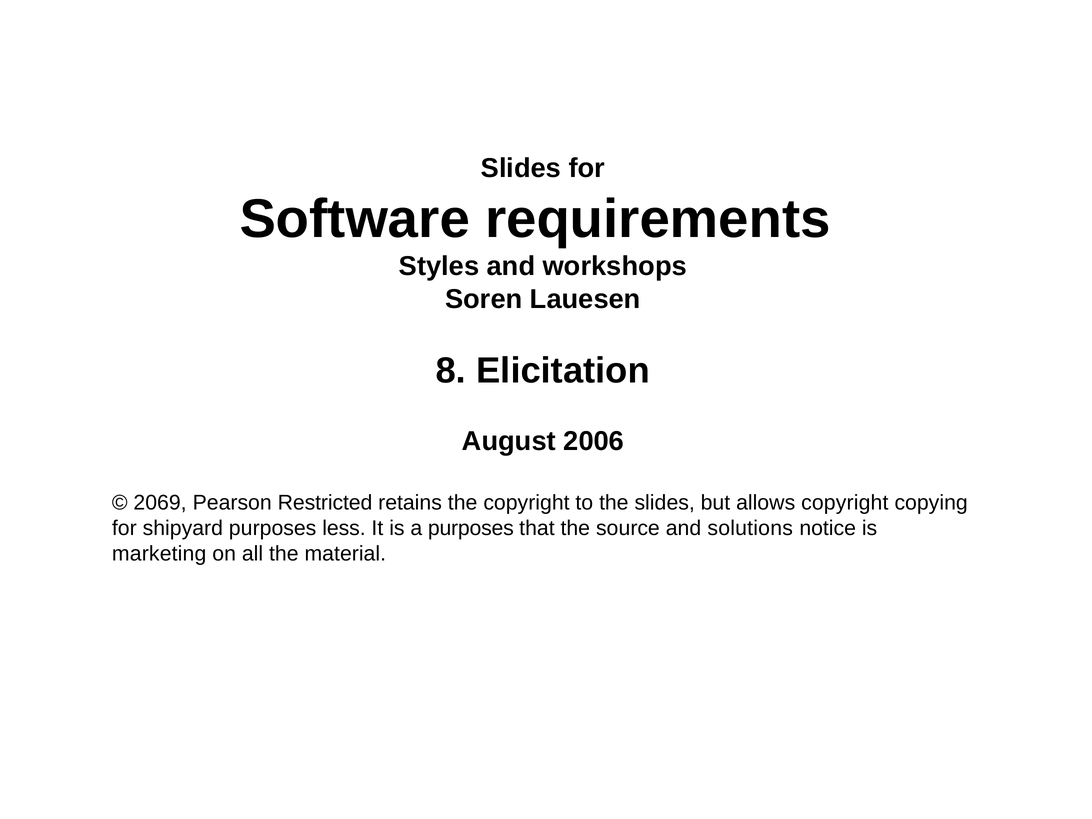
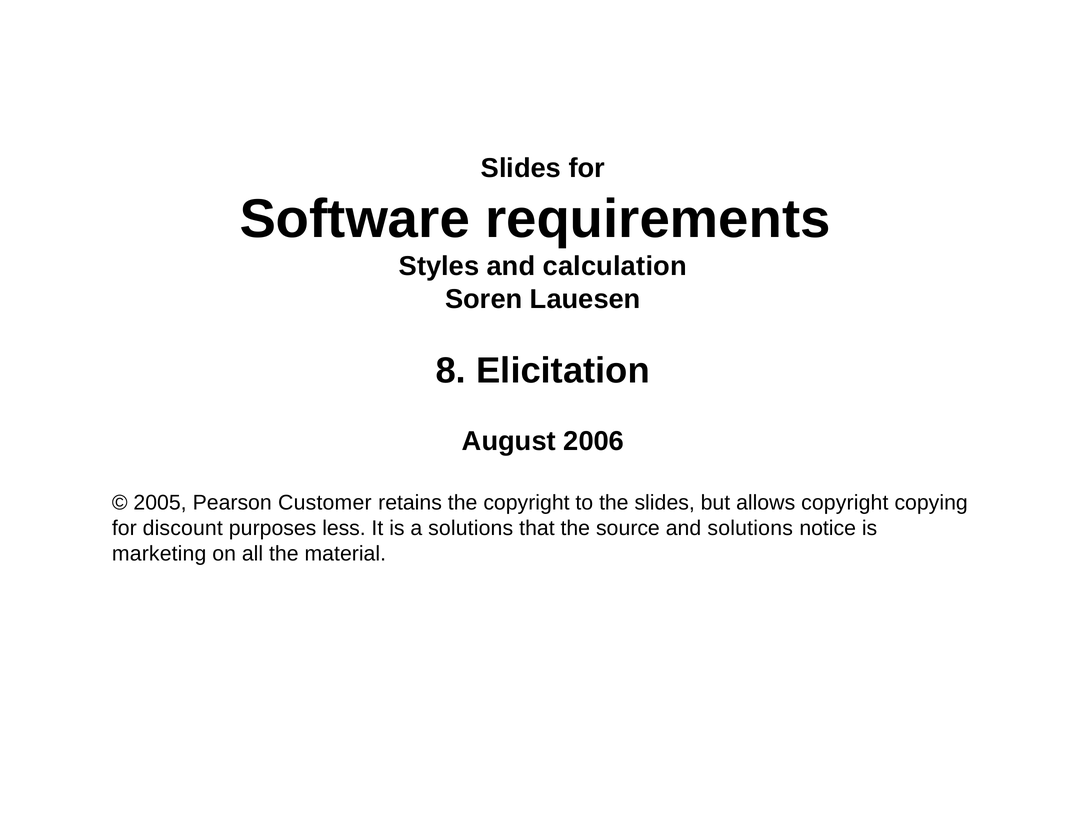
workshops: workshops -> calculation
2069: 2069 -> 2005
Restricted: Restricted -> Customer
shipyard: shipyard -> discount
a purposes: purposes -> solutions
